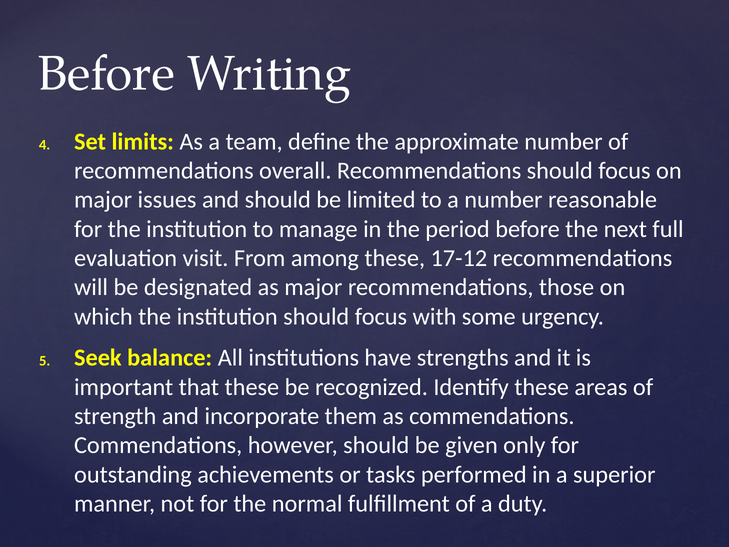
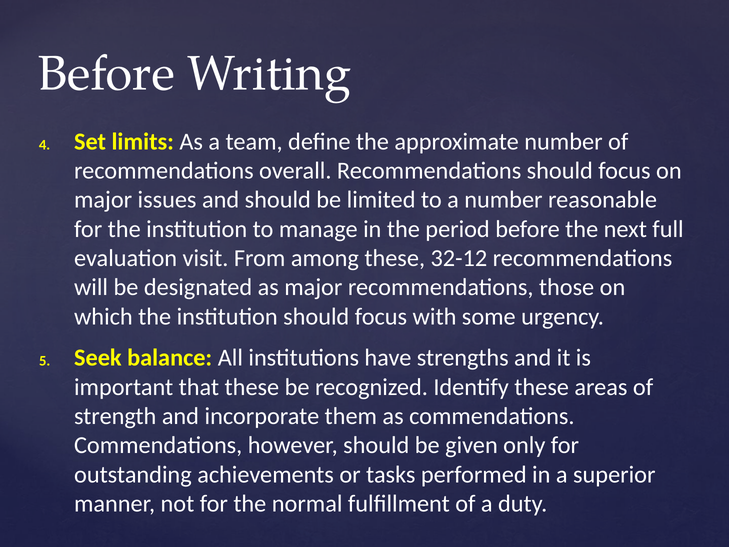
17-12: 17-12 -> 32-12
